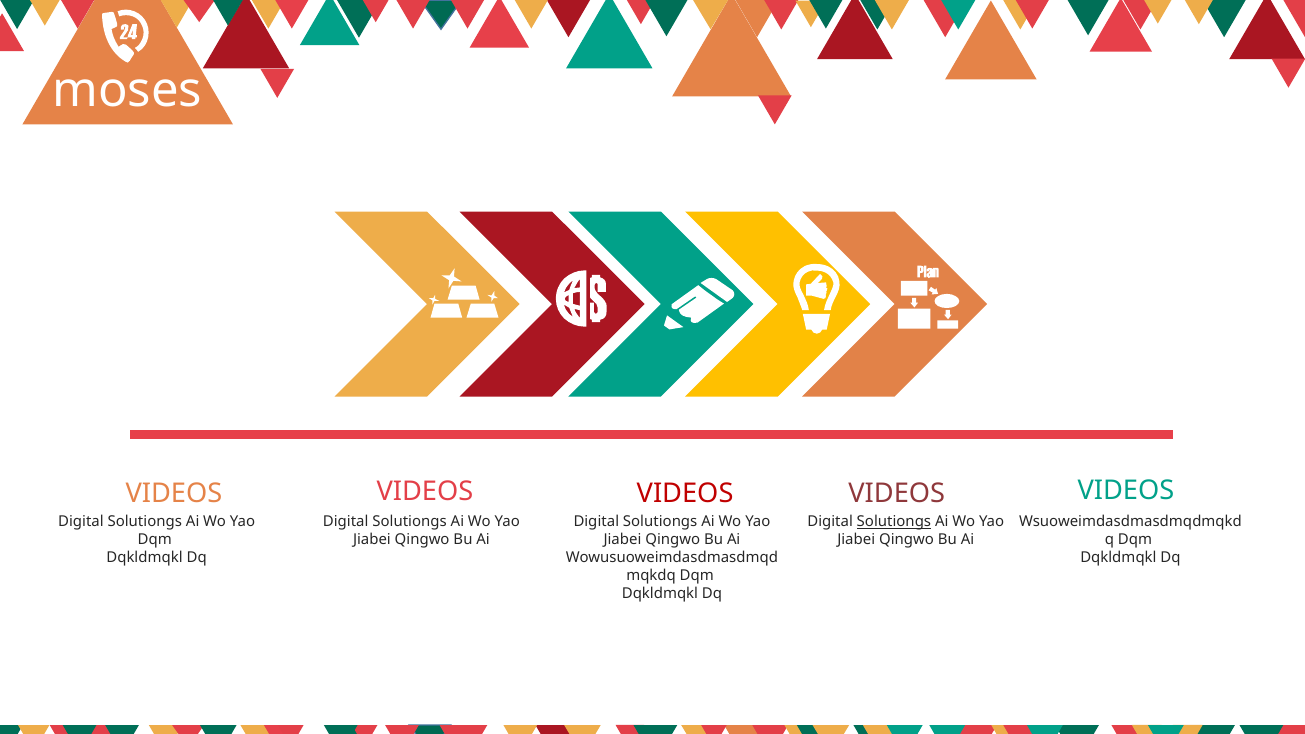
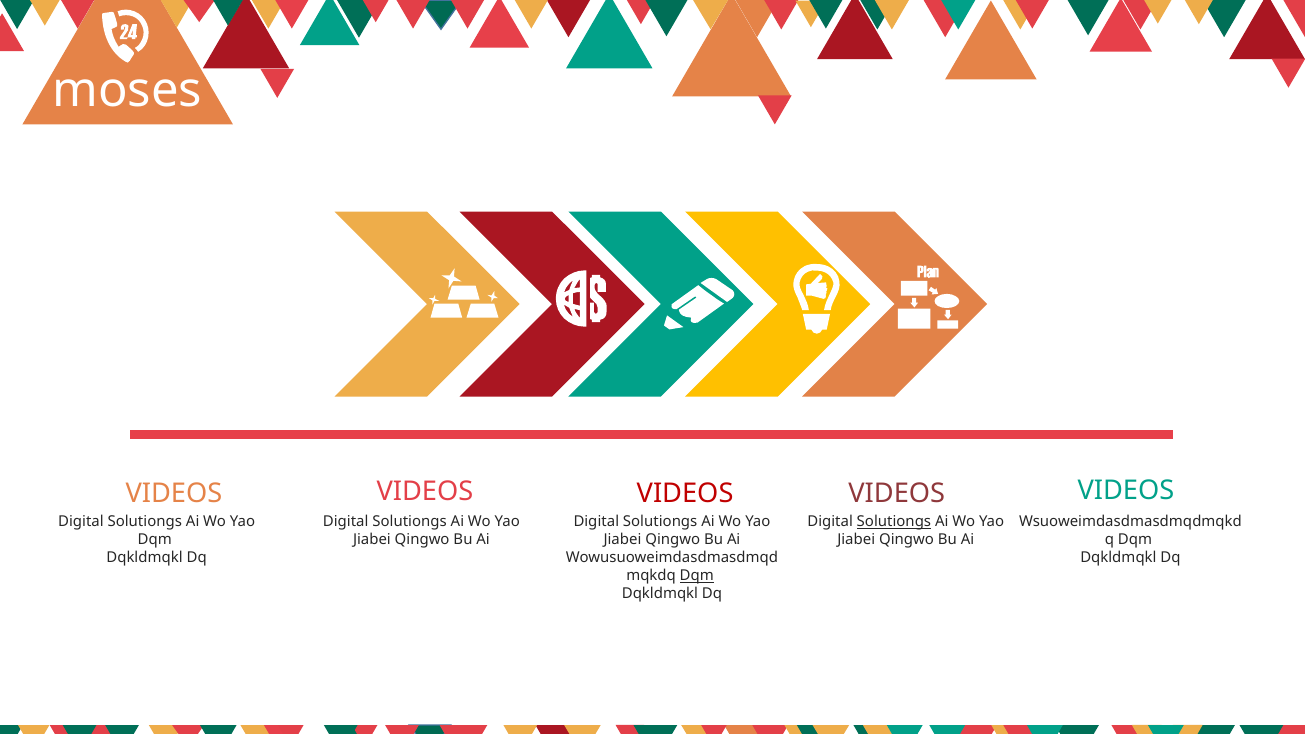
Dqm at (697, 576) underline: none -> present
